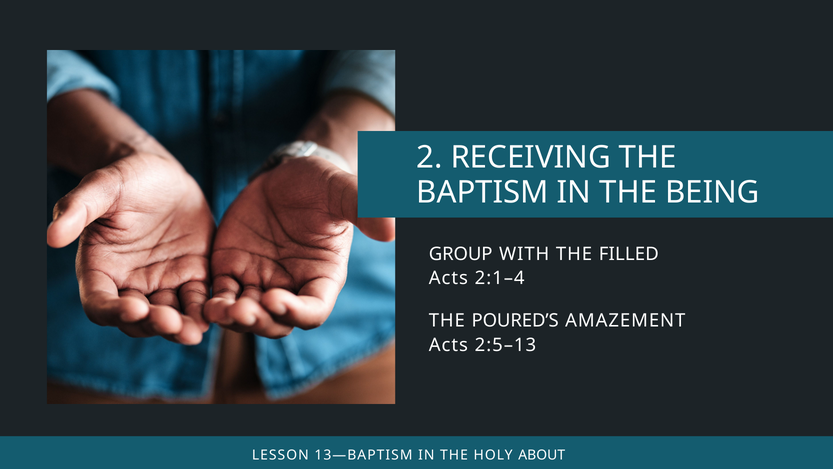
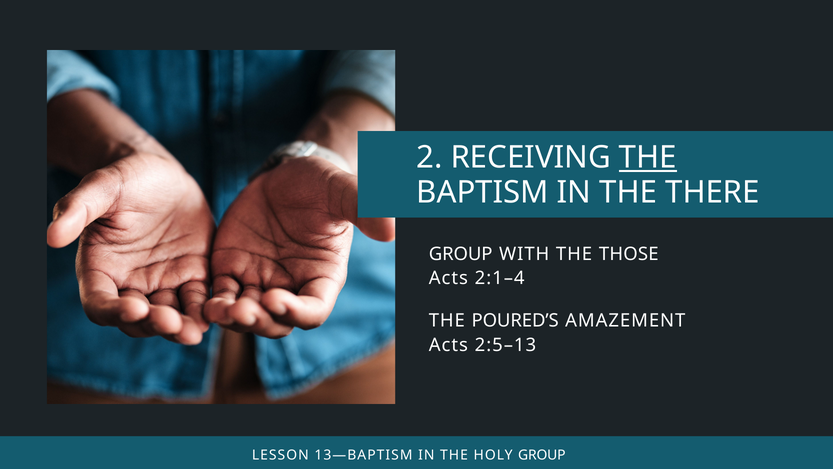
THE at (648, 157) underline: none -> present
BEING: BEING -> THERE
FILLED: FILLED -> THOSE
ABOUT at (542, 455): ABOUT -> GROUP
